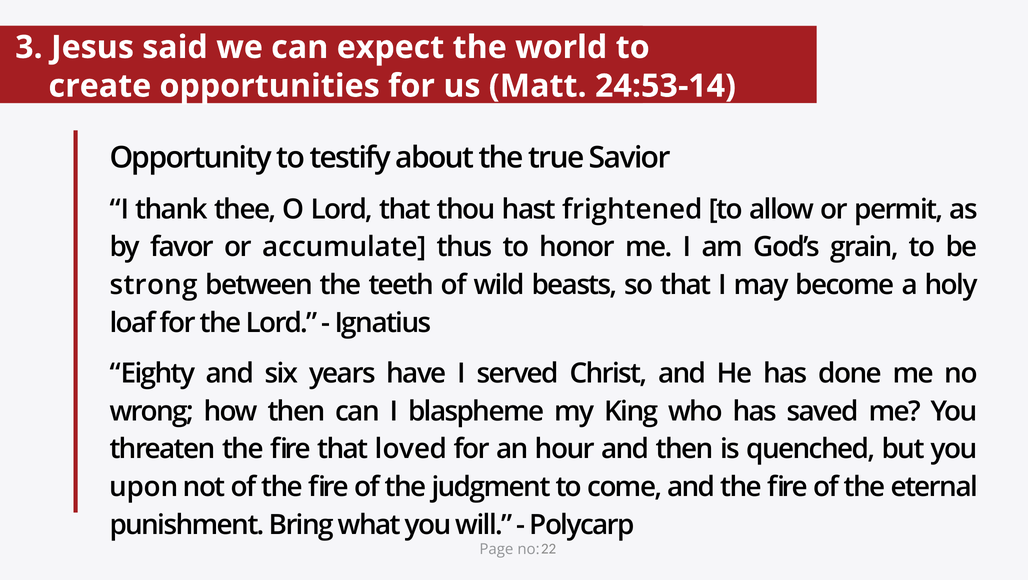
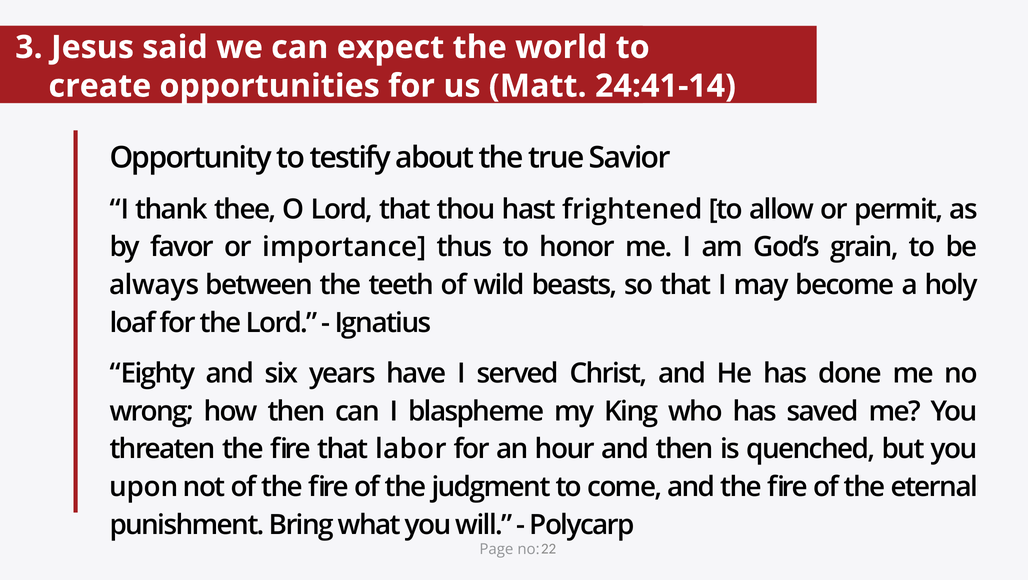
24:53-14: 24:53-14 -> 24:41-14
accumulate: accumulate -> importance
strong: strong -> always
loved: loved -> labor
